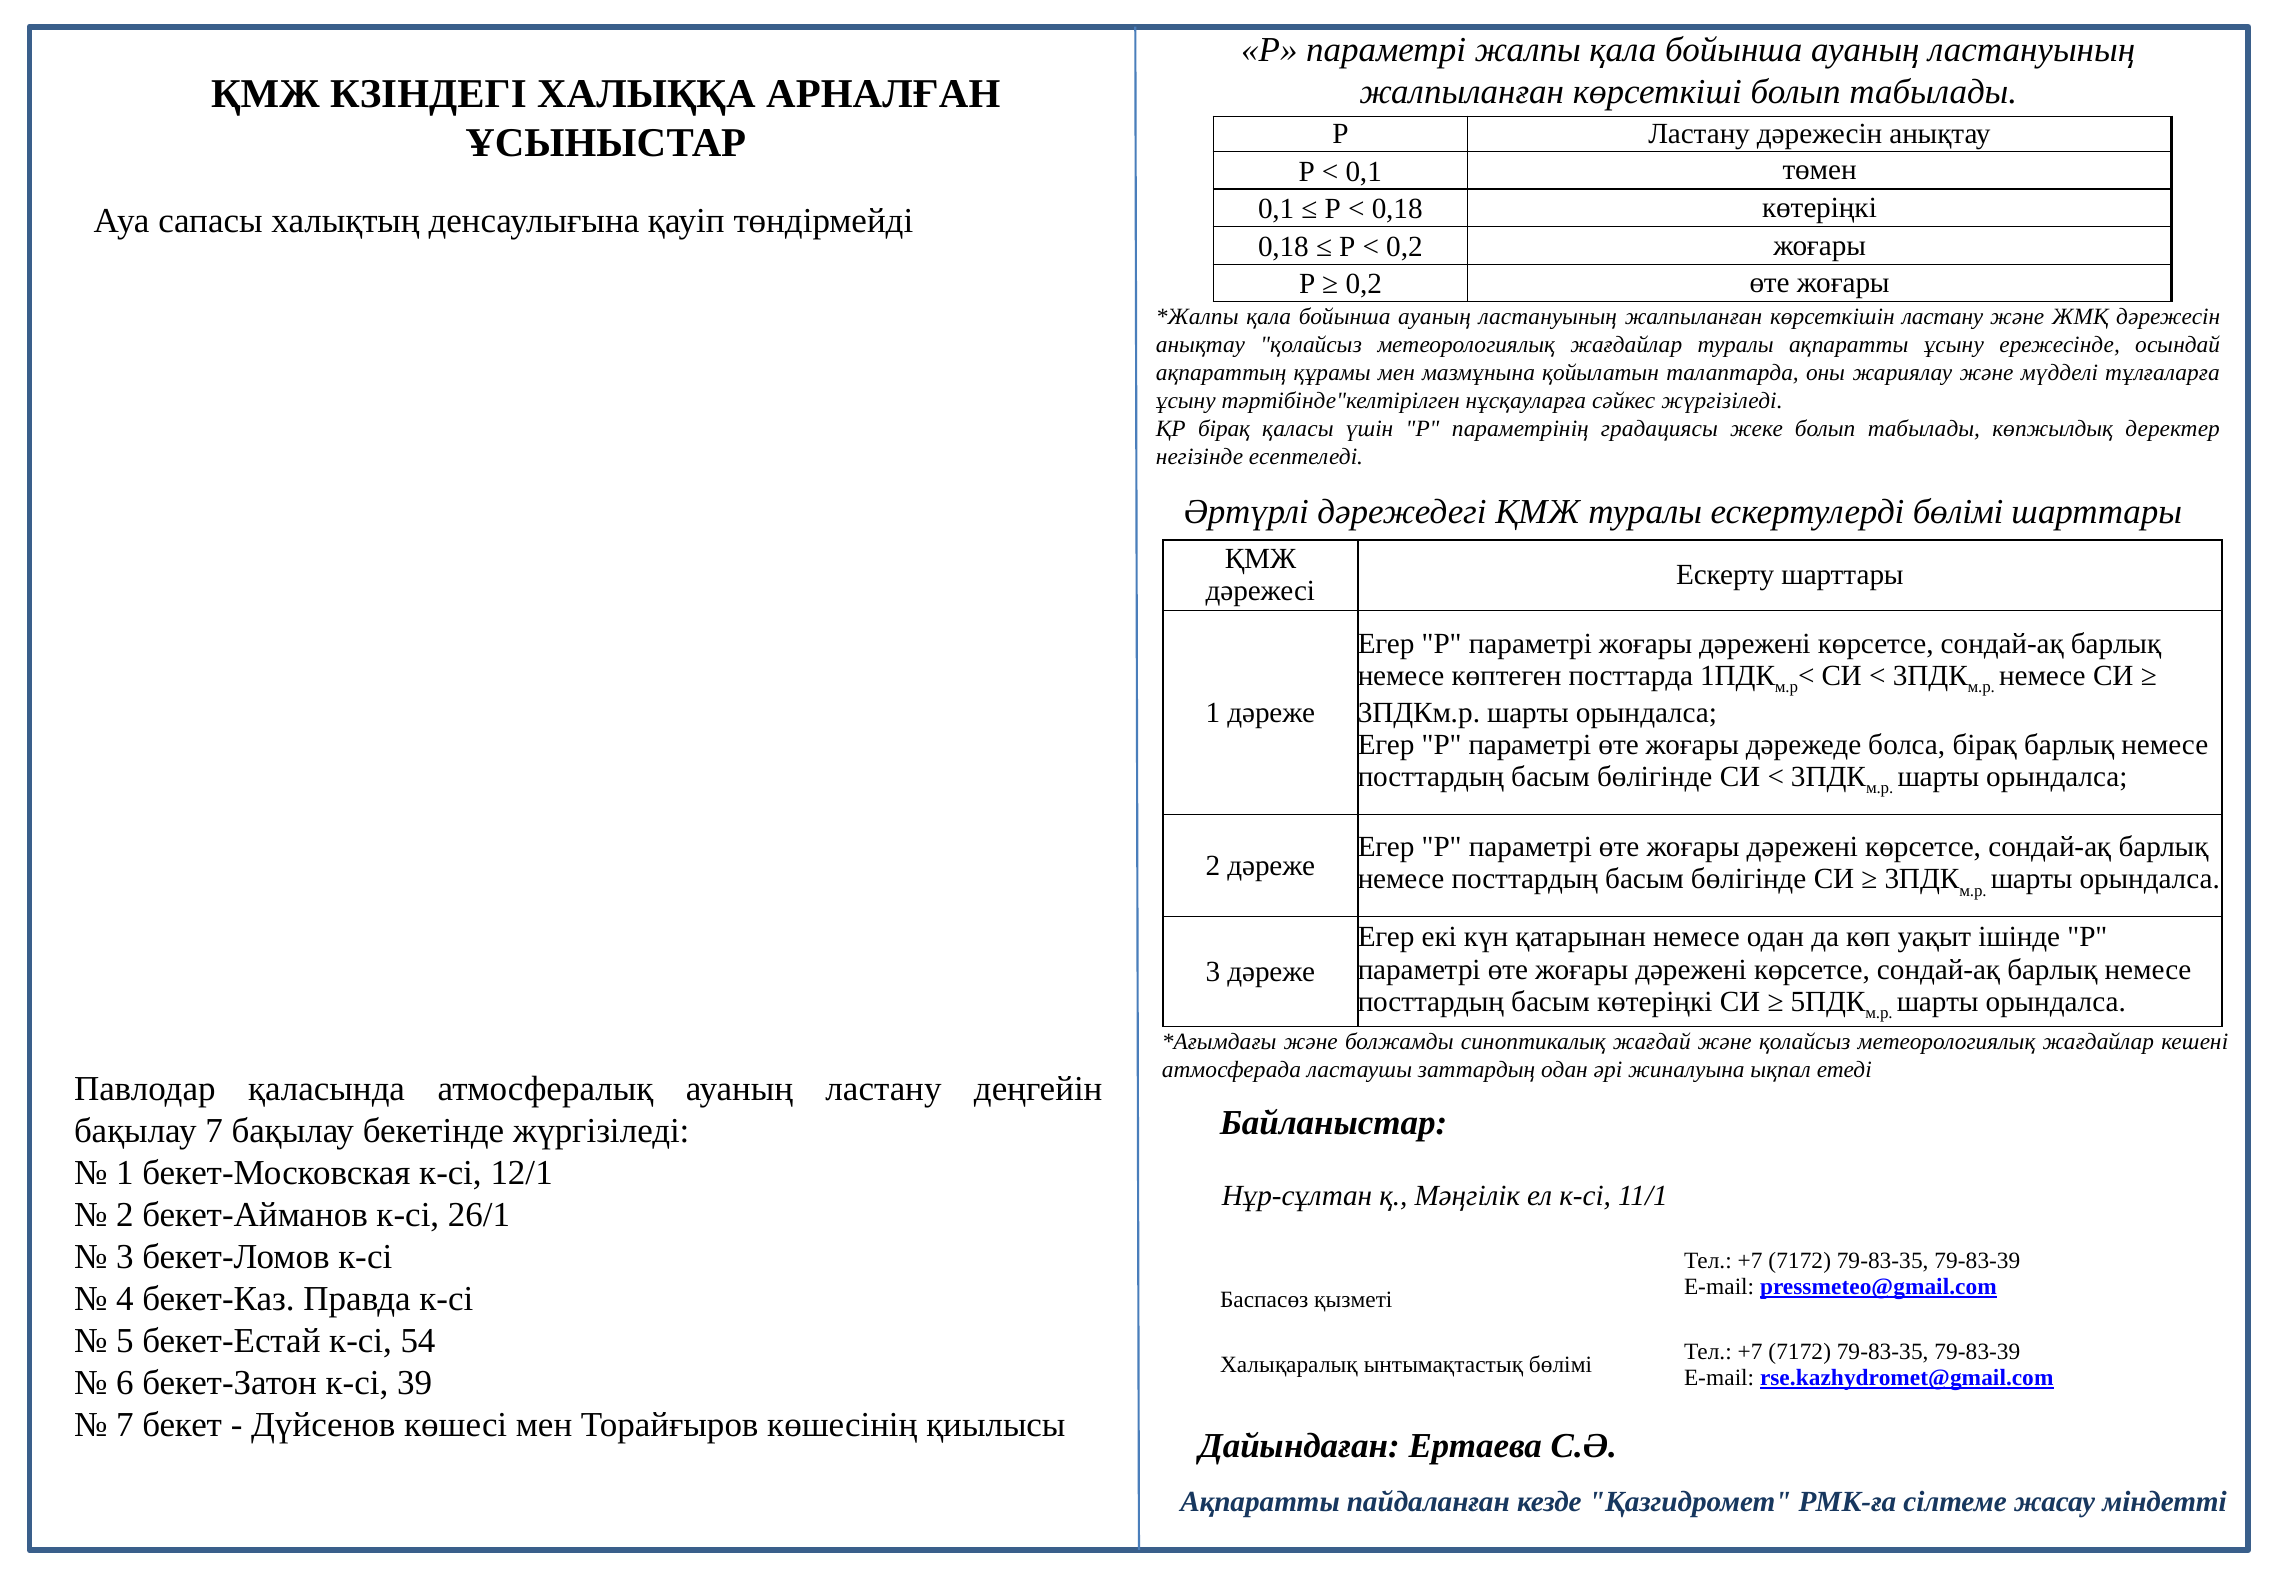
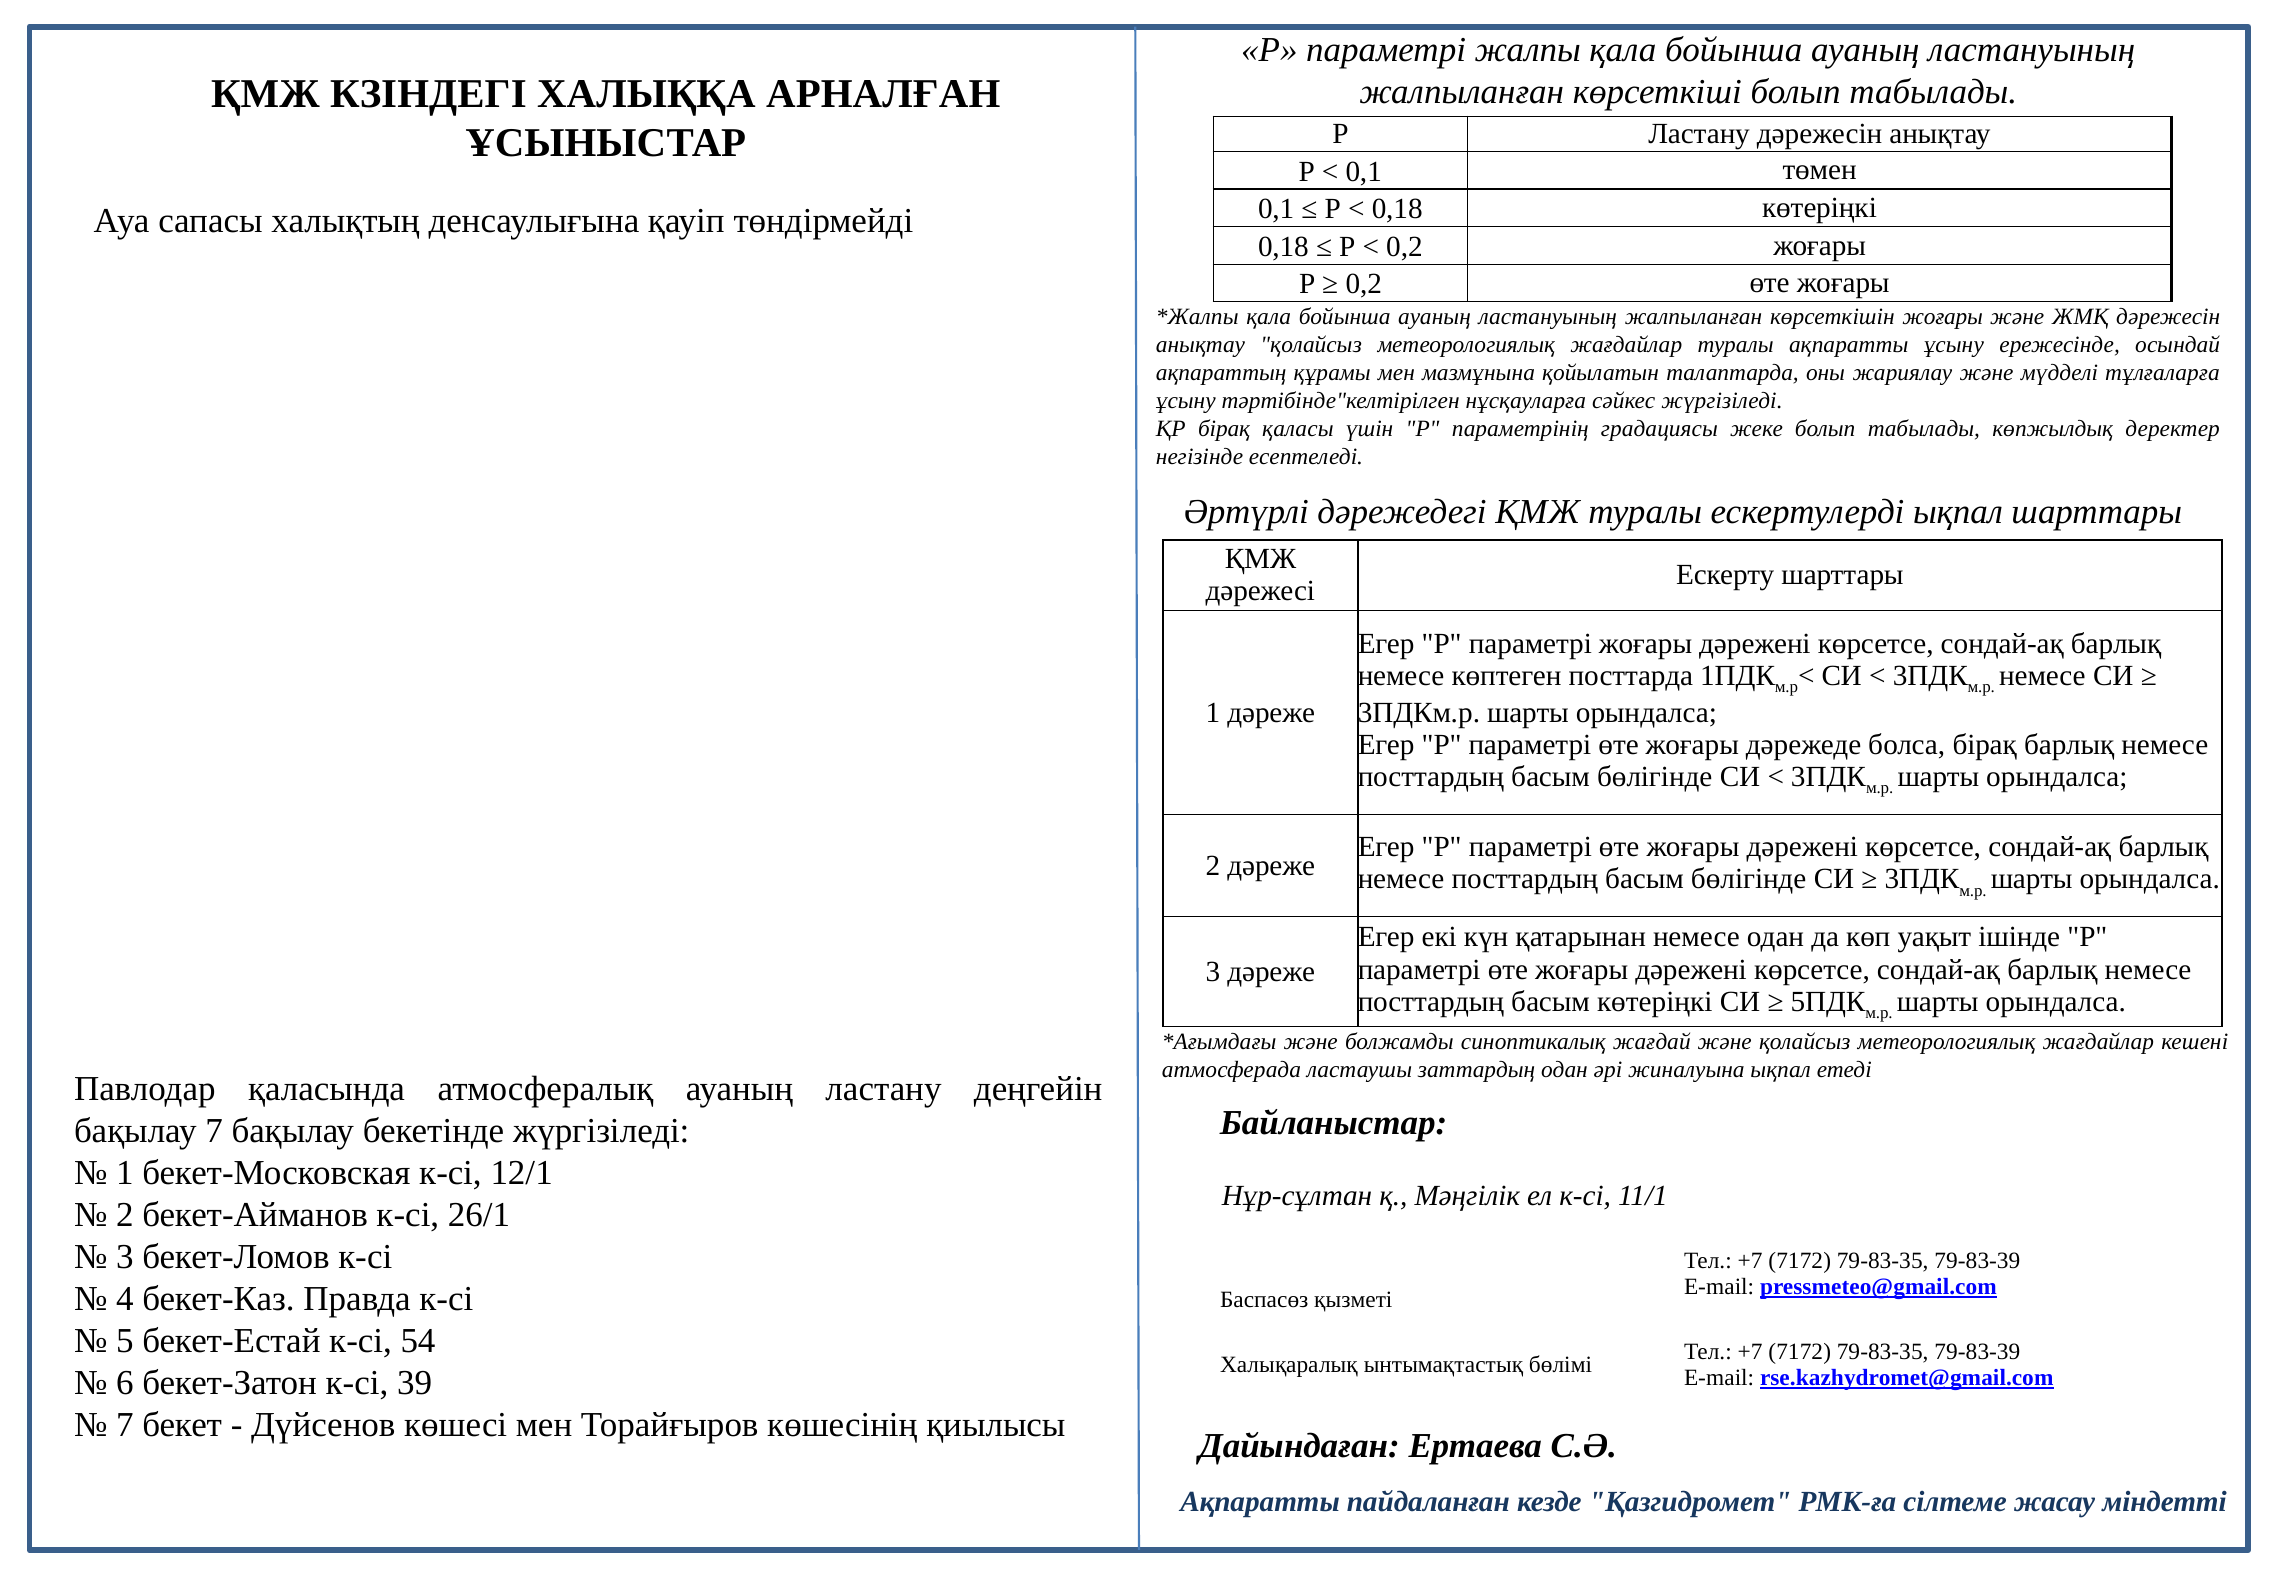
көрсеткішін ластану: ластану -> жоғары
ескертулерді бөлімі: бөлімі -> ықпал
